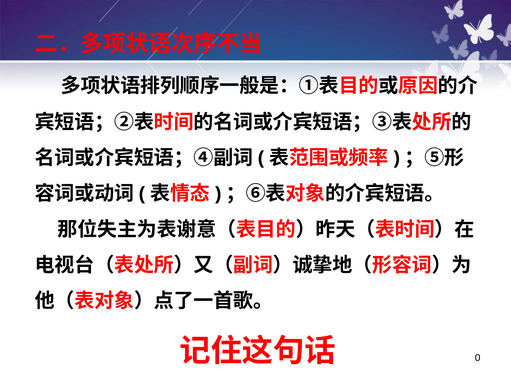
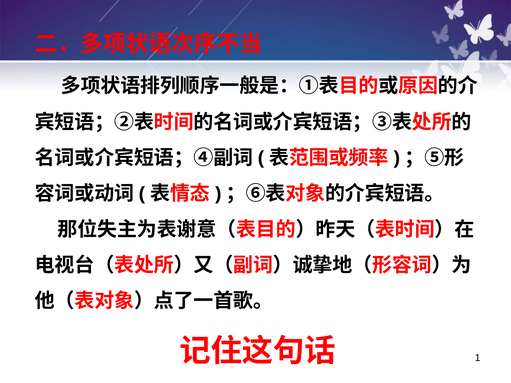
0: 0 -> 1
